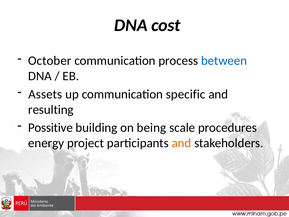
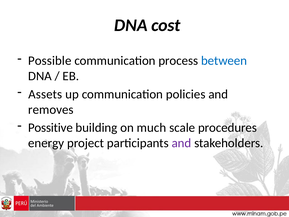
October: October -> Possible
specific: specific -> policies
resulting: resulting -> removes
being: being -> much
and at (181, 143) colour: orange -> purple
